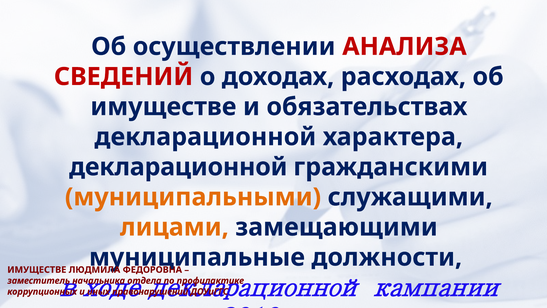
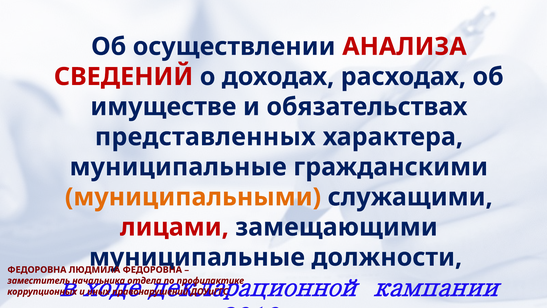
декларационной at (205, 137): декларационной -> представленных
декларационной at (178, 167): декларационной -> муниципальные
лицами colour: orange -> red
ИМУЩЕСТВЕ at (37, 270): ИМУЩЕСТВЕ -> ФЕДОРОВНА
